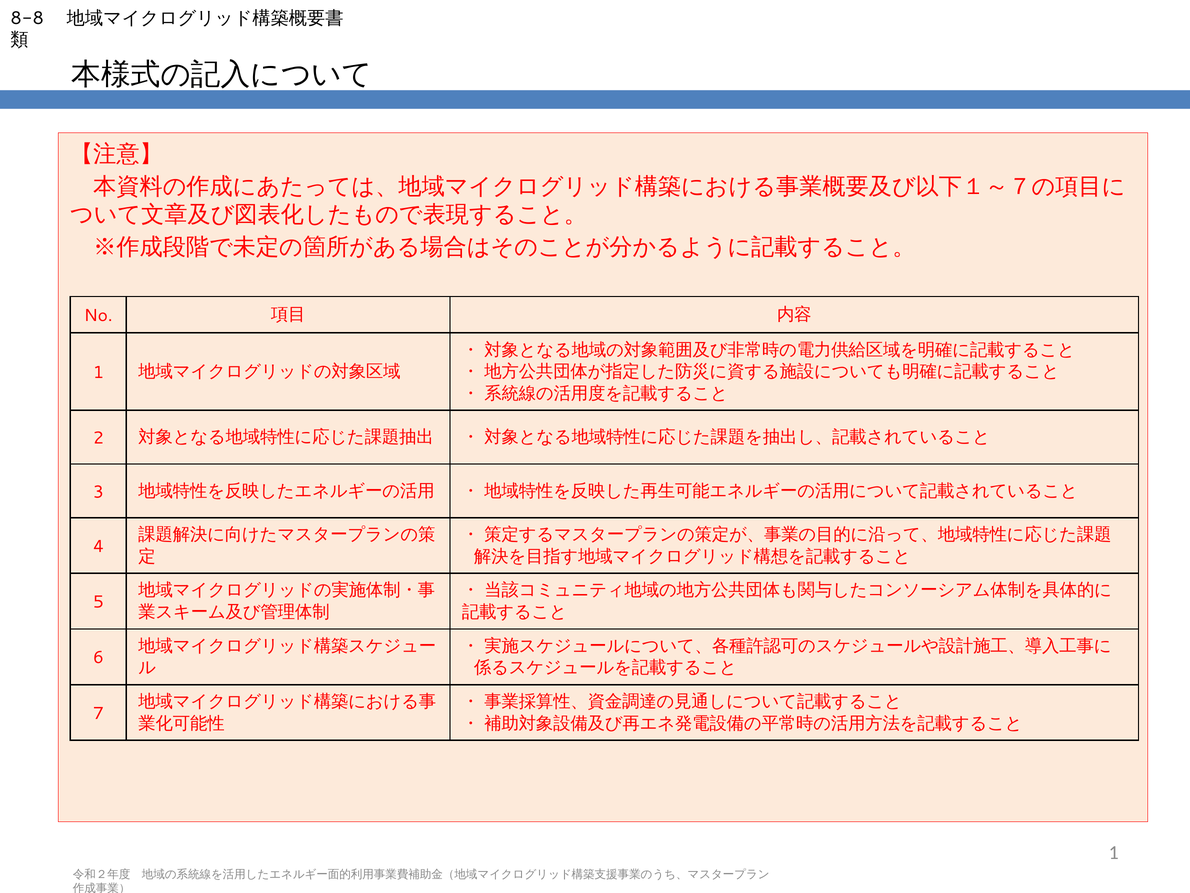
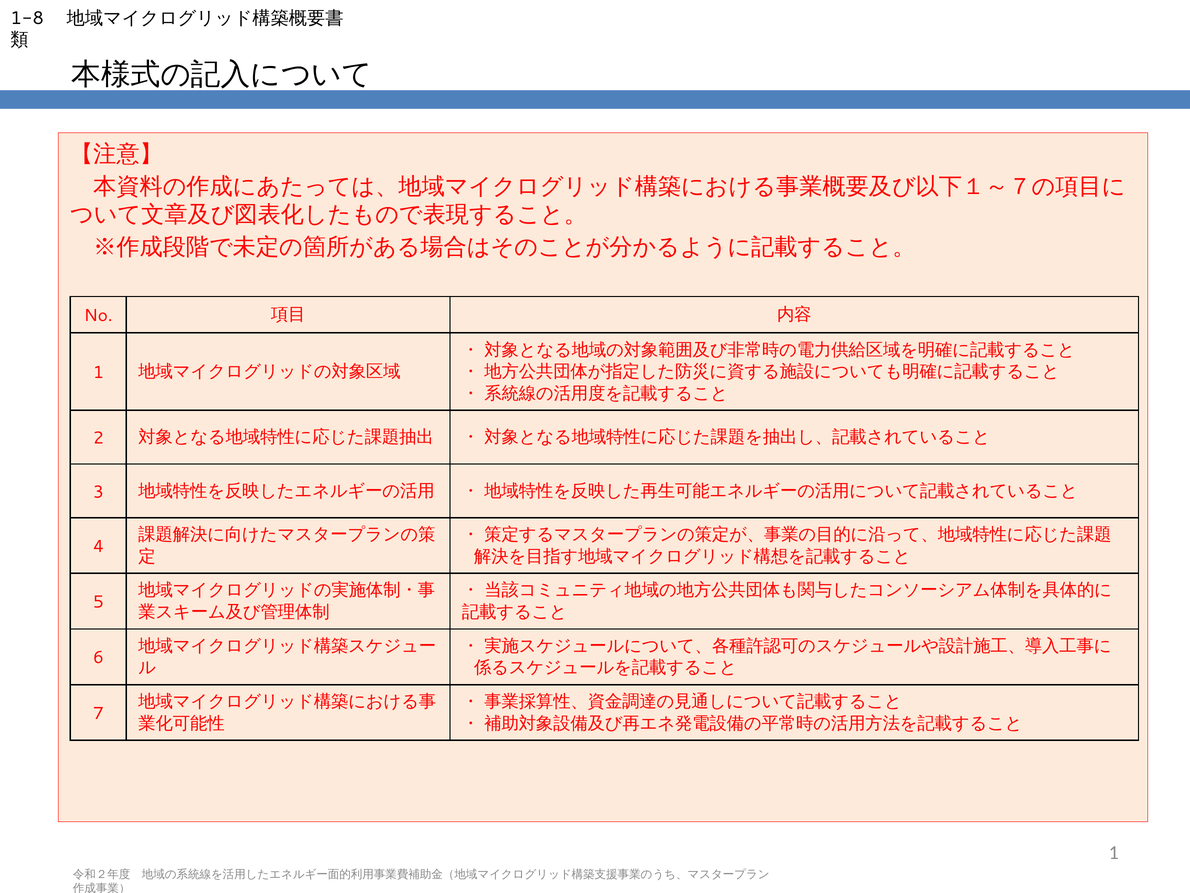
8-8: 8-8 -> 1-8
